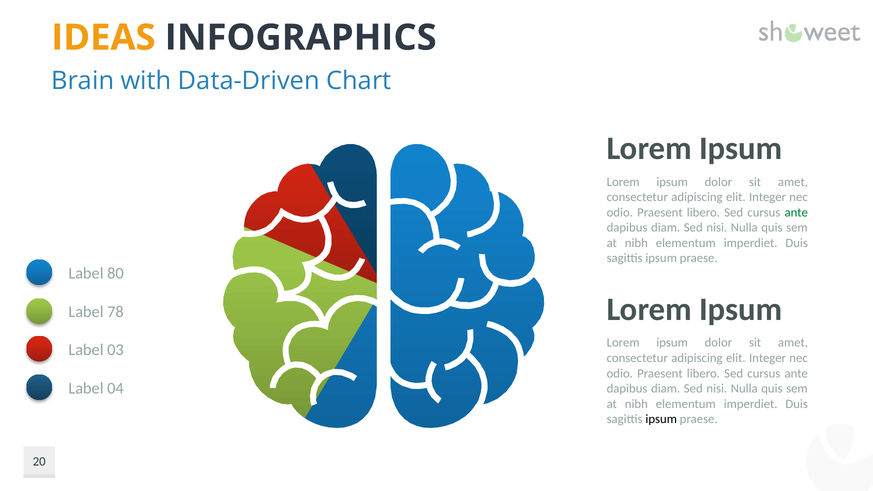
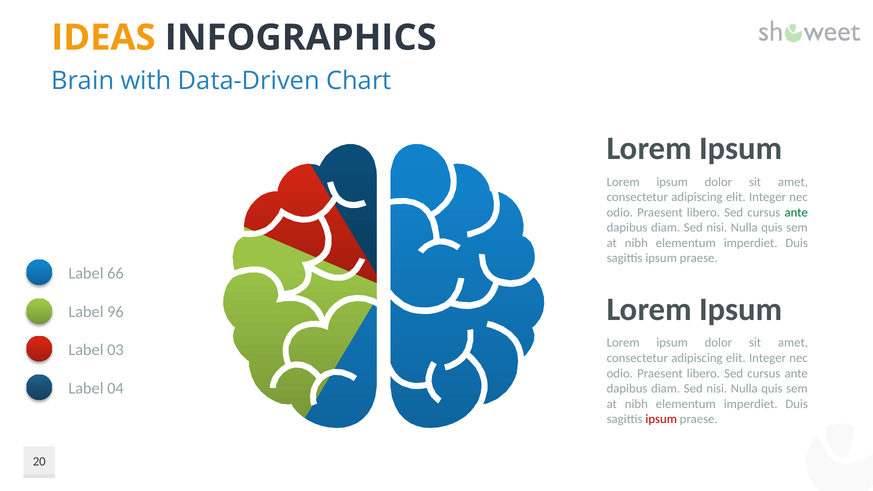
80: 80 -> 66
78: 78 -> 96
ipsum at (661, 419) colour: black -> red
